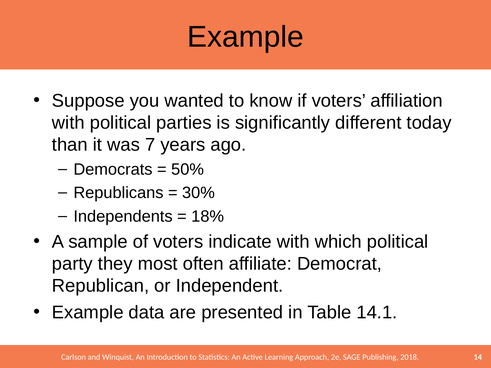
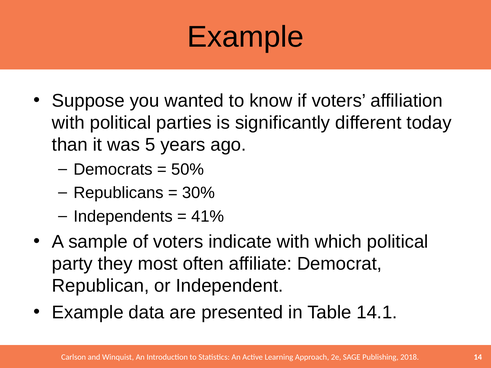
7: 7 -> 5
18%: 18% -> 41%
